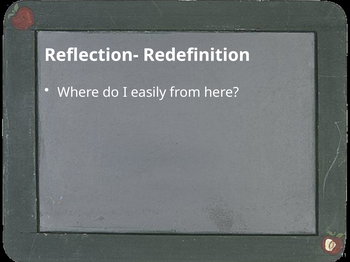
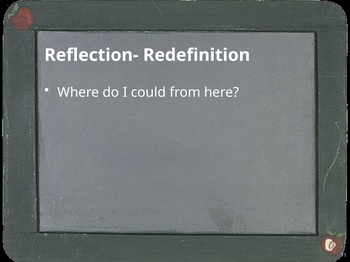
easily: easily -> could
